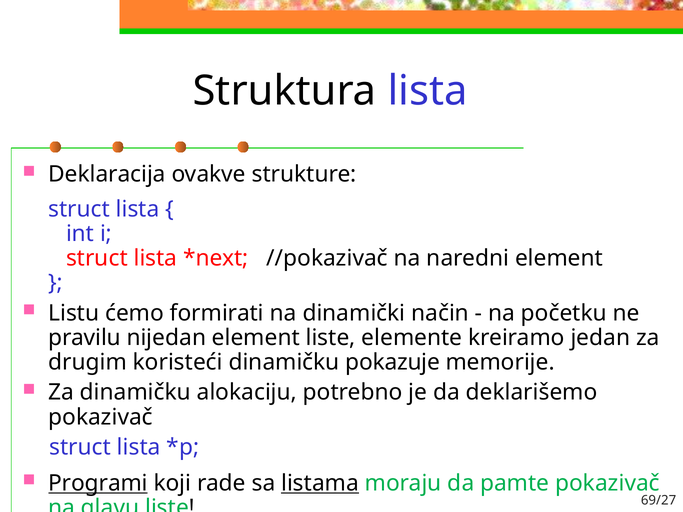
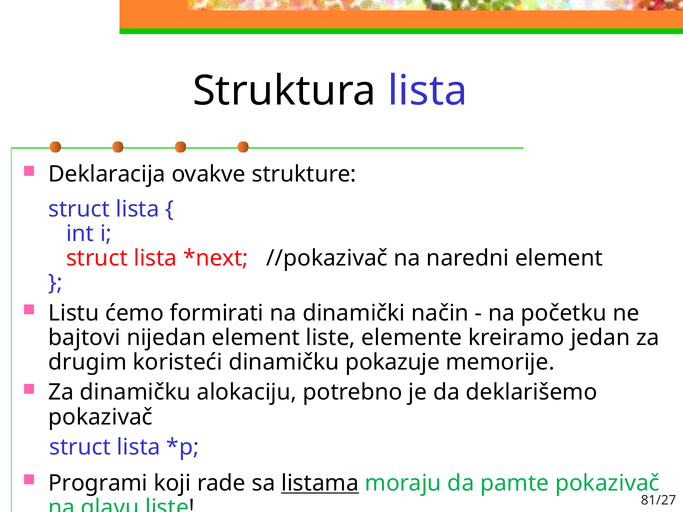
pravilu: pravilu -> bajtovi
Programi underline: present -> none
69/27: 69/27 -> 81/27
